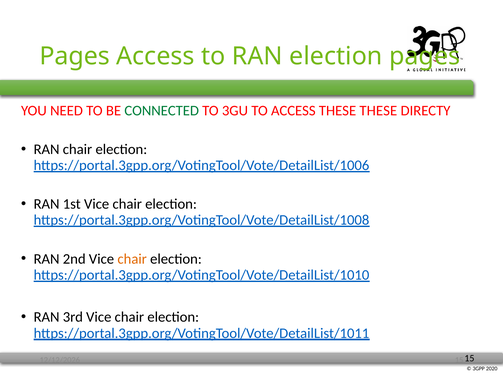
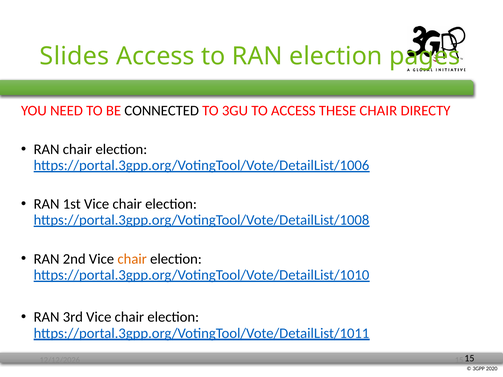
Pages at (75, 56): Pages -> Slides
CONNECTED colour: green -> black
THESE THESE: THESE -> CHAIR
